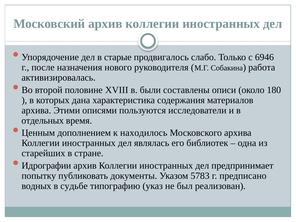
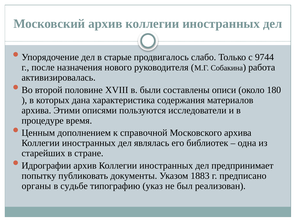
6946: 6946 -> 9744
отдельных: отдельных -> процедуре
находилось: находилось -> справочной
5783: 5783 -> 1883
водных: водных -> органы
